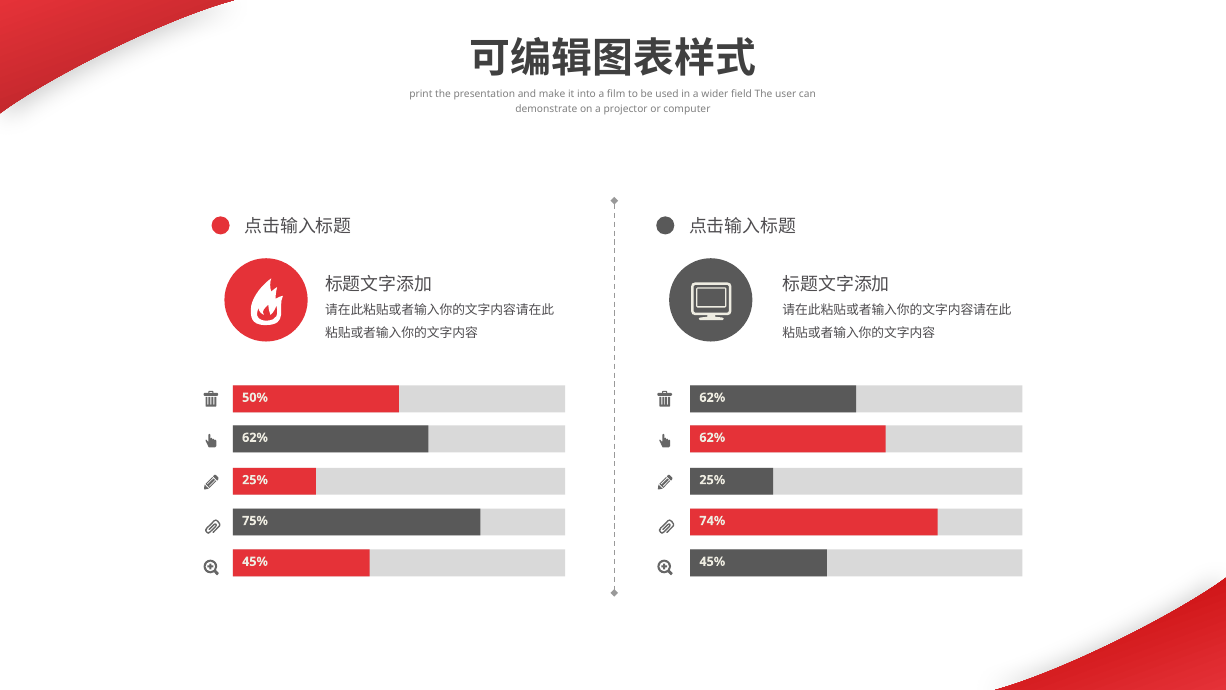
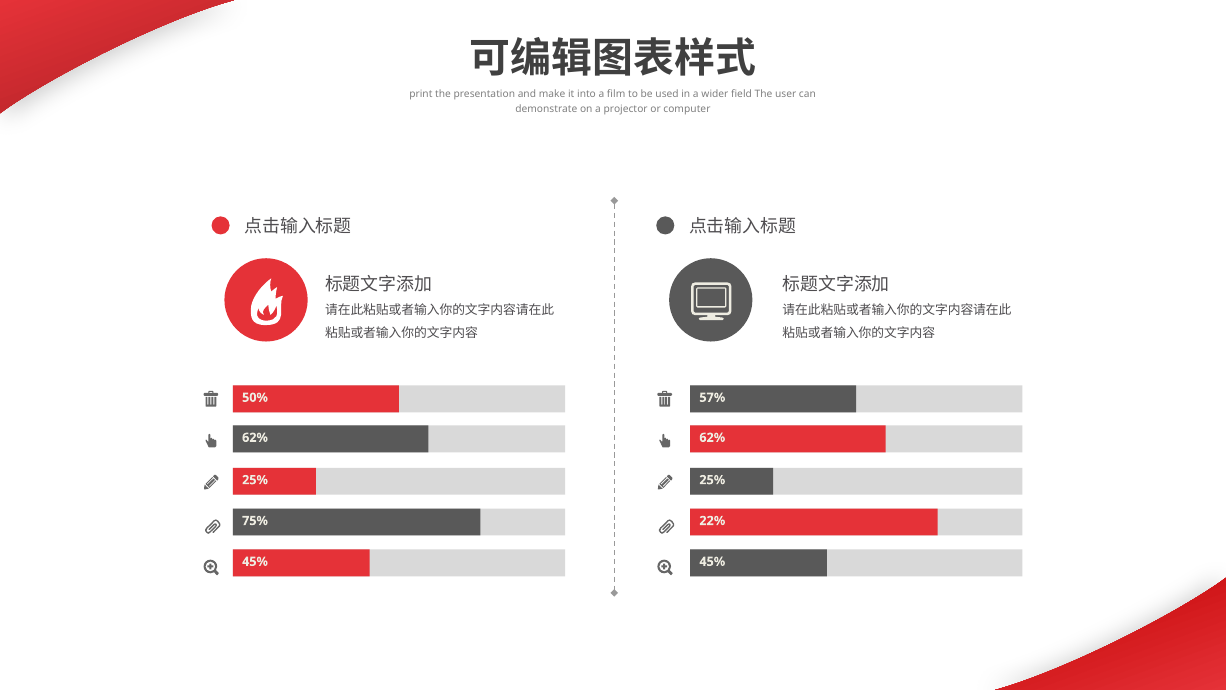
62% at (712, 397): 62% -> 57%
74%: 74% -> 22%
